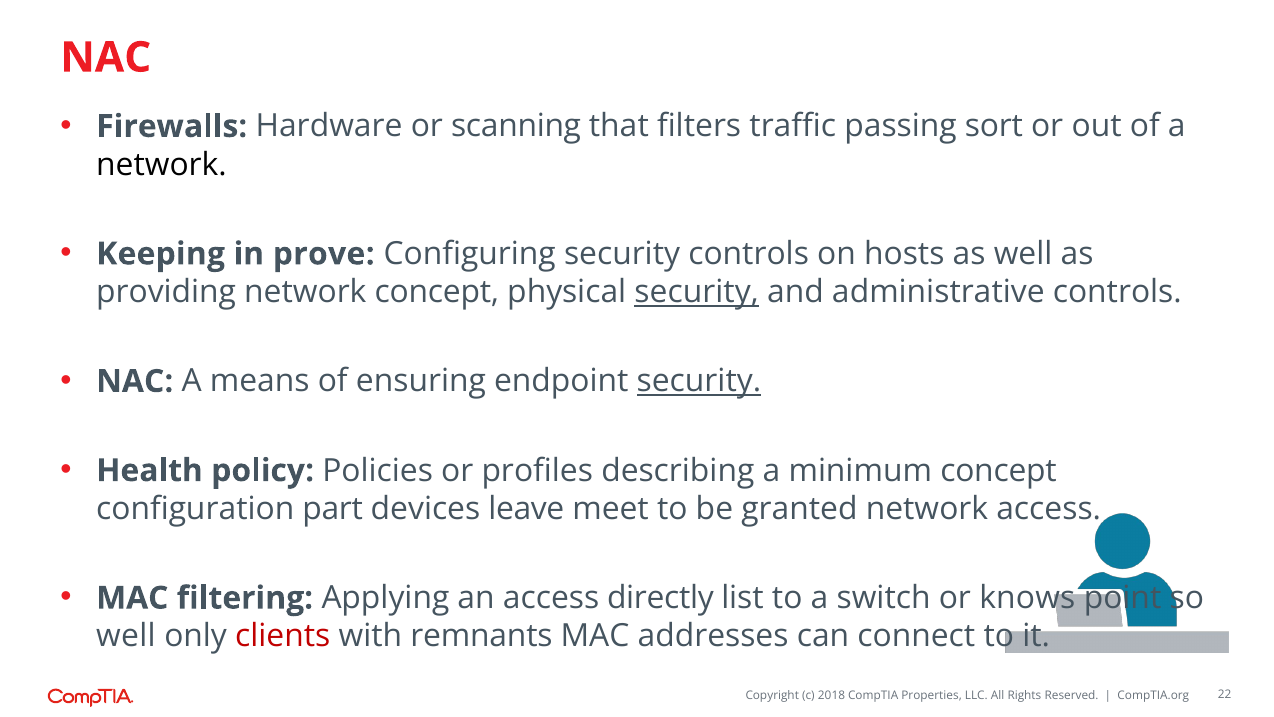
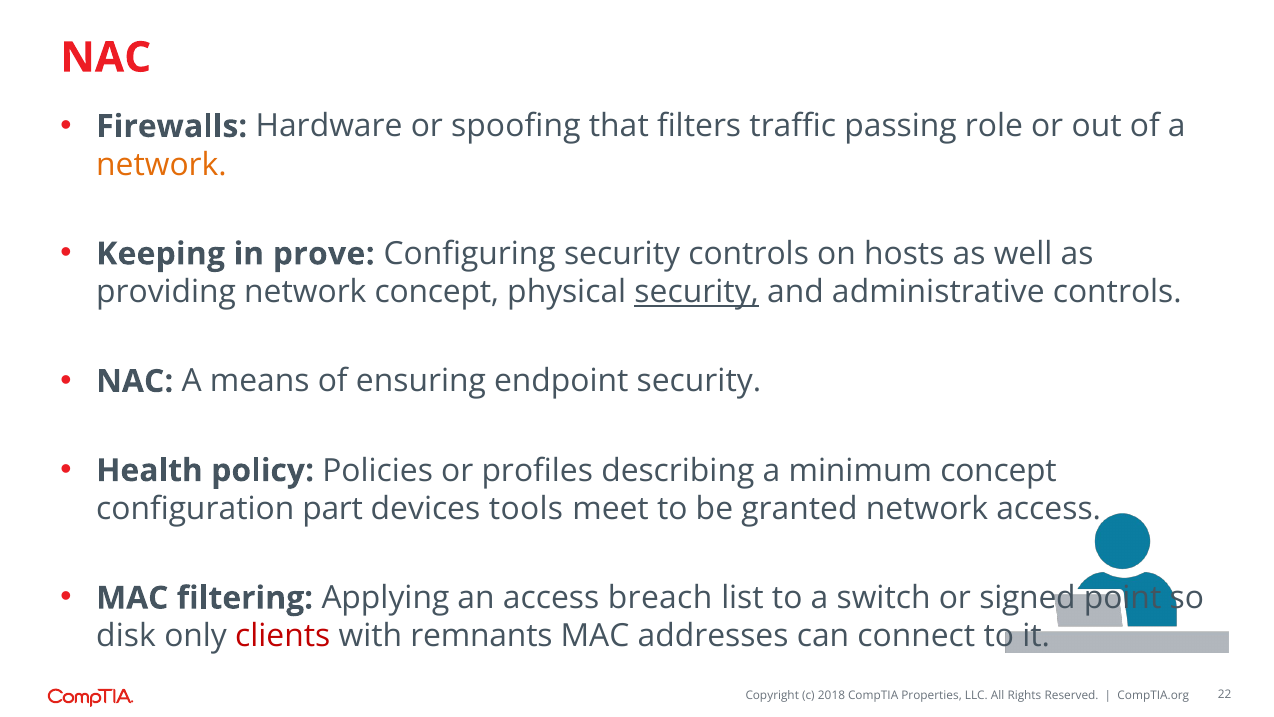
scanning: scanning -> spoofing
sort: sort -> role
network at (161, 165) colour: black -> orange
security at (699, 381) underline: present -> none
leave: leave -> tools
directly: directly -> breach
knows: knows -> signed
well at (126, 636): well -> disk
